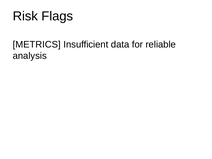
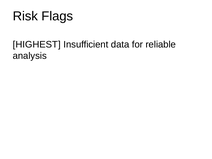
METRICS: METRICS -> HIGHEST
